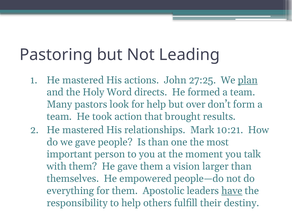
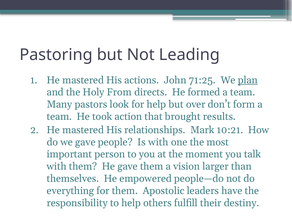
27:25: 27:25 -> 71:25
Word: Word -> From
Is than: than -> with
have underline: present -> none
